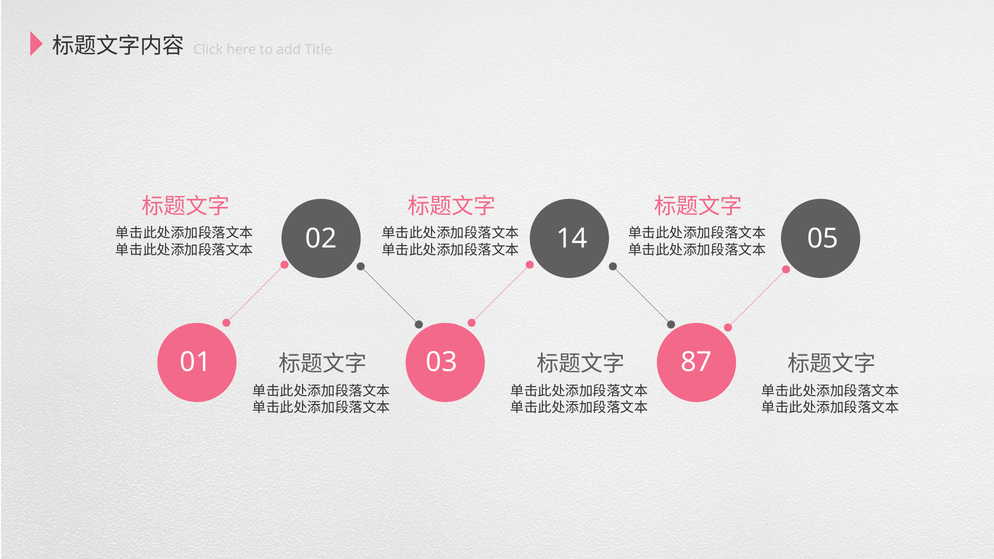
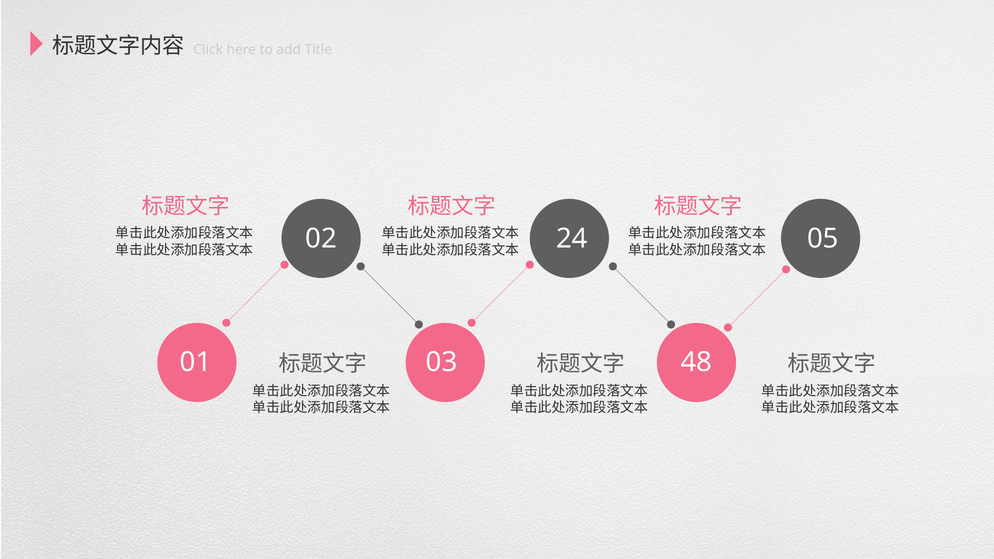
14: 14 -> 24
87: 87 -> 48
